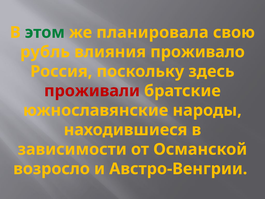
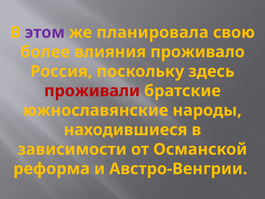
этом colour: green -> purple
рубль: рубль -> более
возросло: возросло -> реформа
